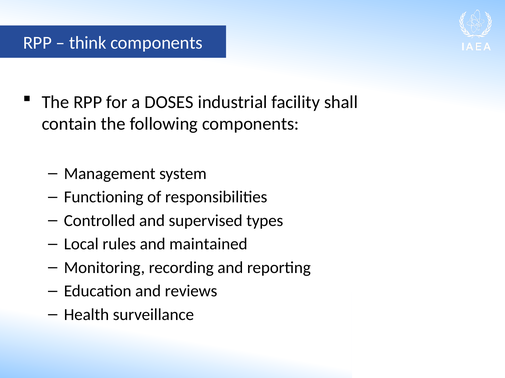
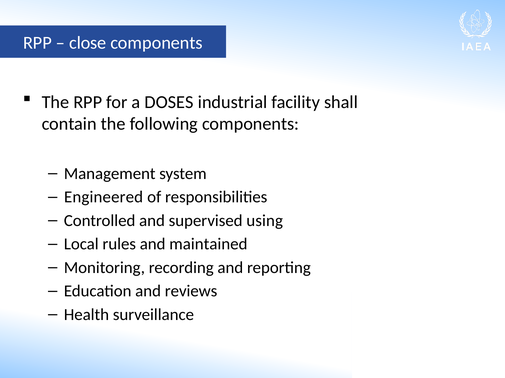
think: think -> close
Functioning: Functioning -> Engineered
types: types -> using
